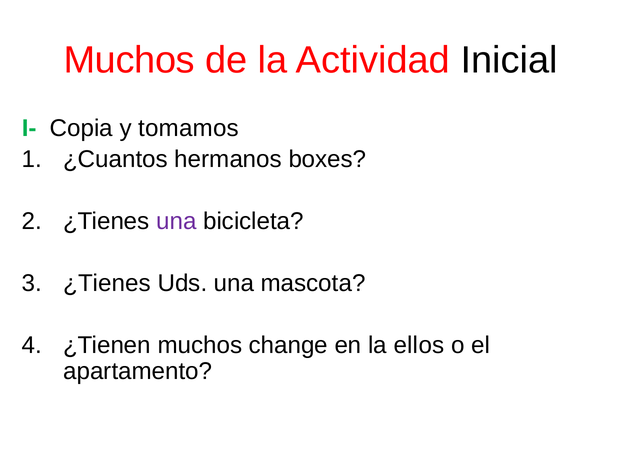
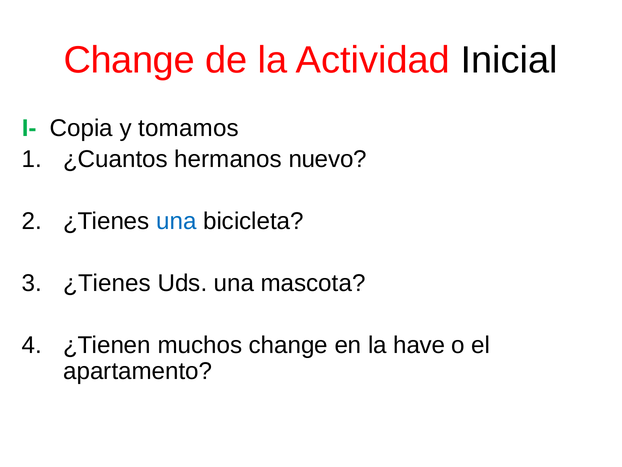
Muchos at (129, 60): Muchos -> Change
boxes: boxes -> nuevo
una at (176, 221) colour: purple -> blue
ellos: ellos -> have
